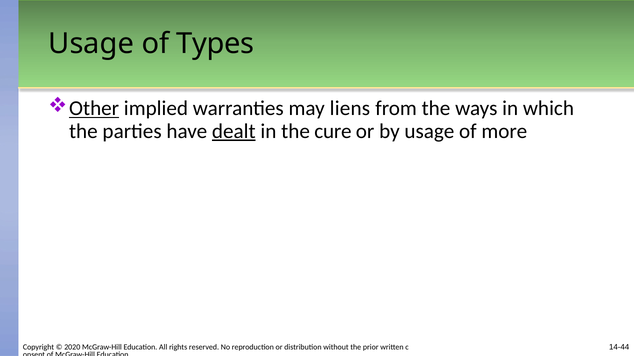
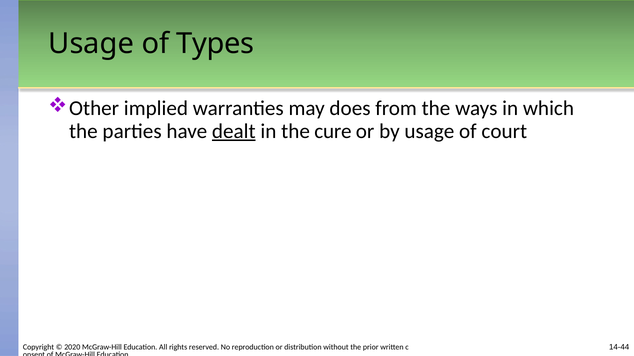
Other underline: present -> none
liens: liens -> does
more: more -> court
